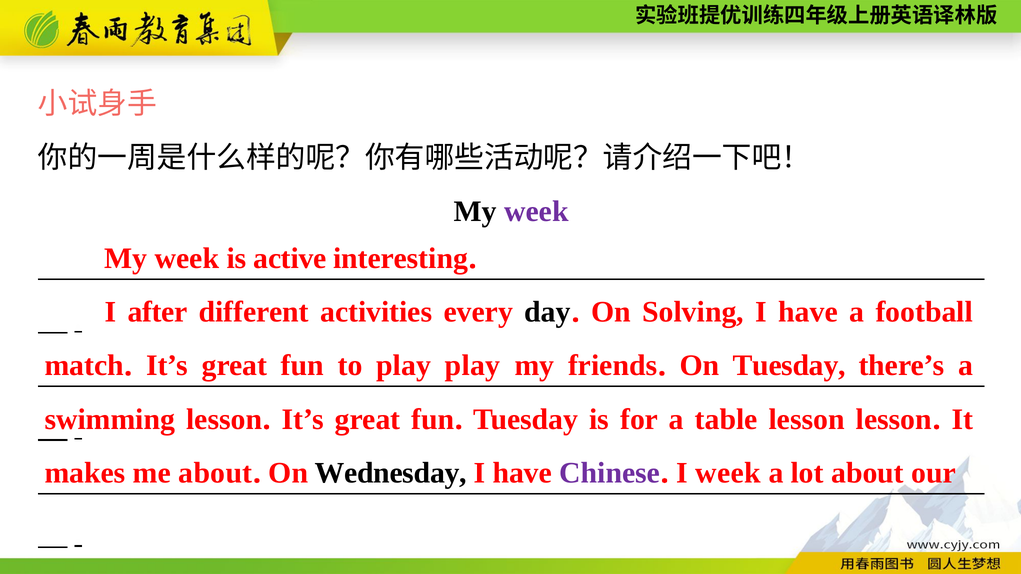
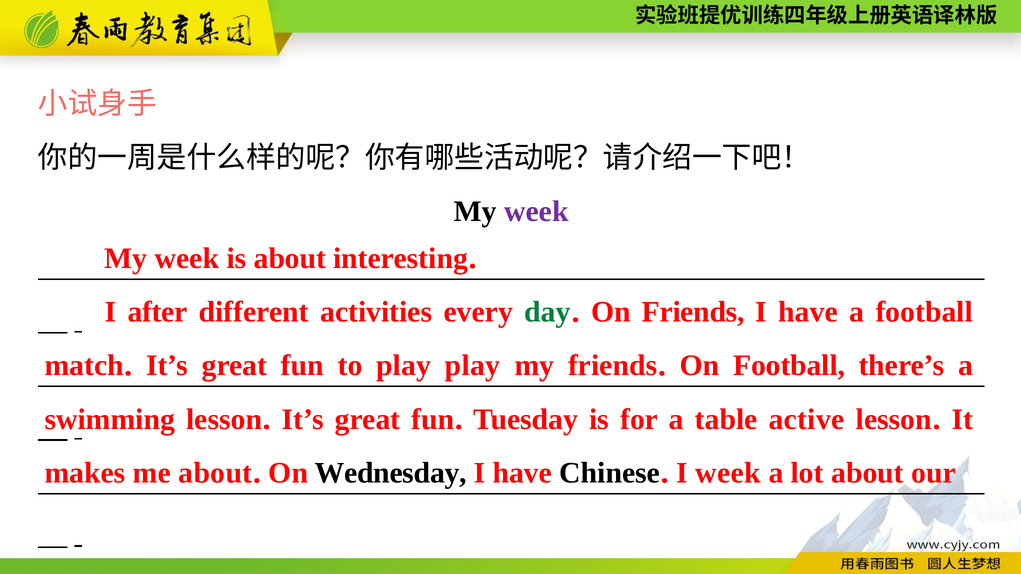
is active: active -> about
day colour: black -> green
On Solving: Solving -> Friends
On Tuesday: Tuesday -> Football
table lesson: lesson -> active
Chinese colour: purple -> black
